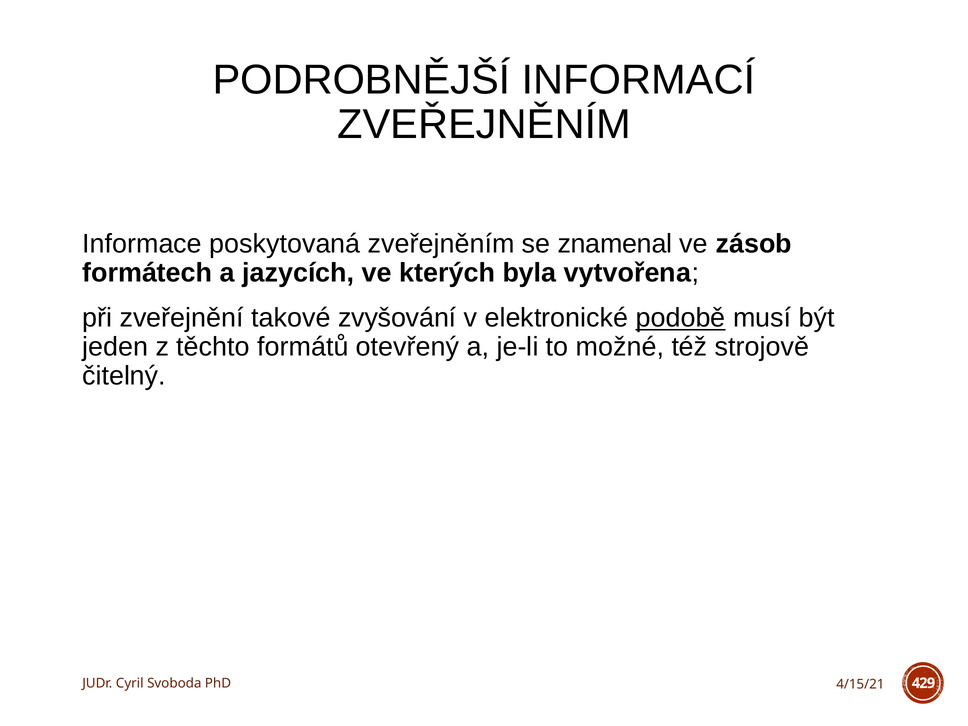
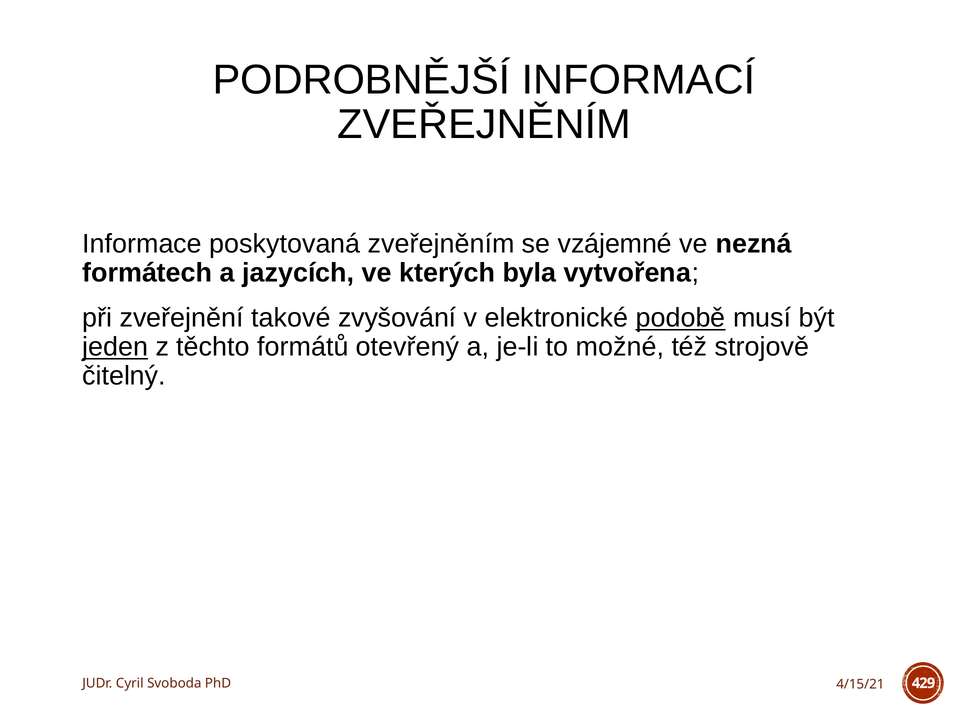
znamenal: znamenal -> vzájemné
zásob: zásob -> nezná
jeden underline: none -> present
